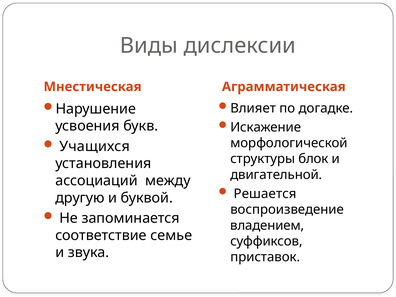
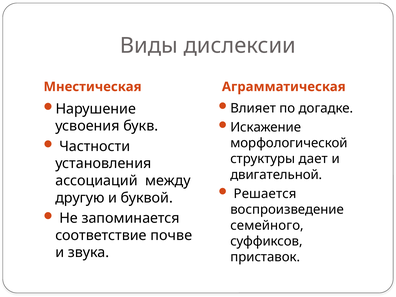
Учащихся: Учащихся -> Частности
блок: блок -> дает
владением: владением -> семейного
семье: семье -> почве
